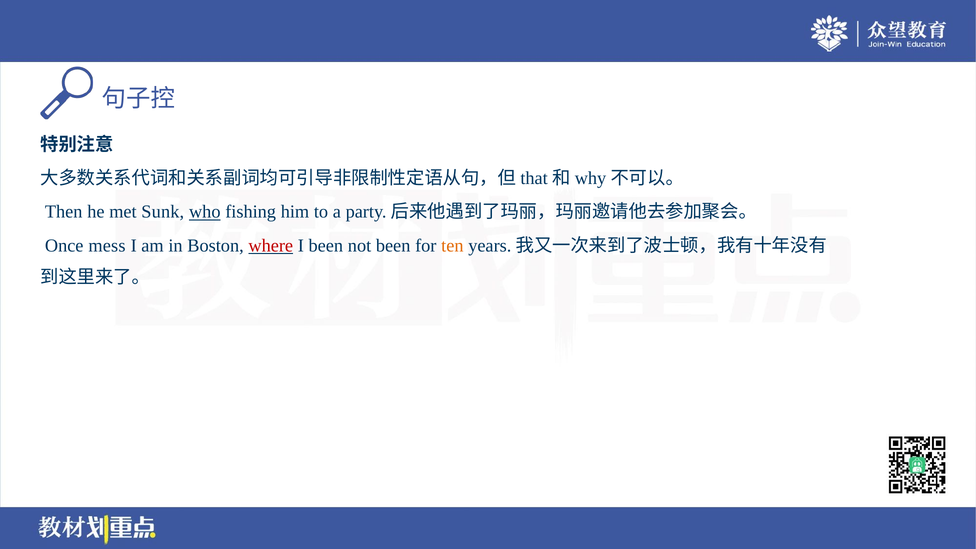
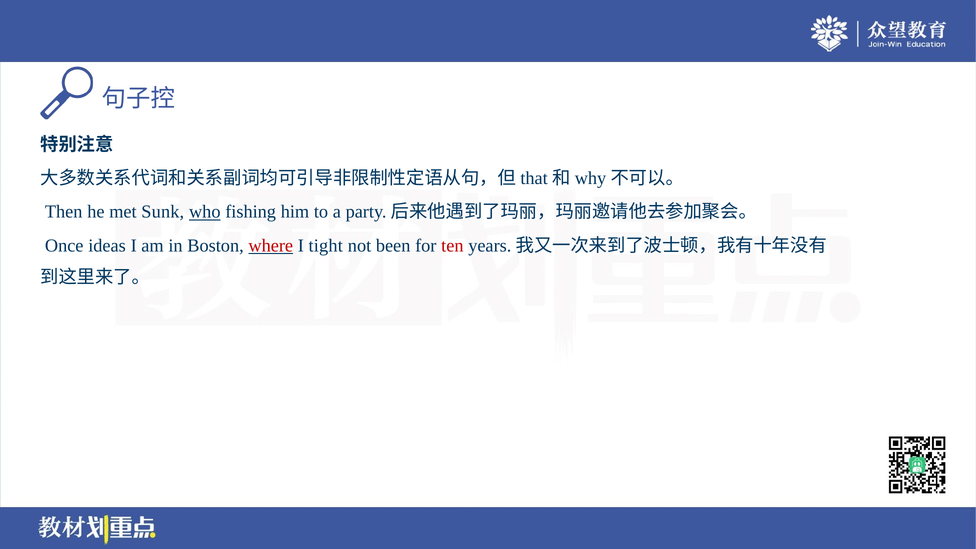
mess: mess -> ideas
I been: been -> tight
ten colour: orange -> red
